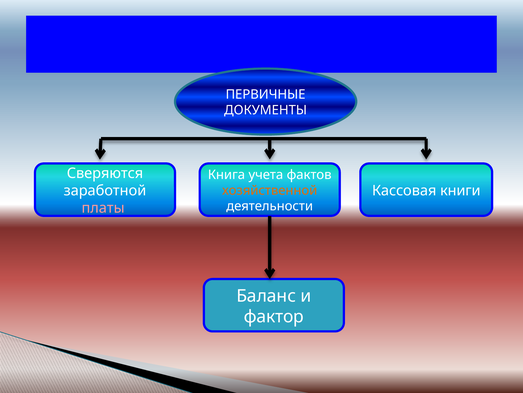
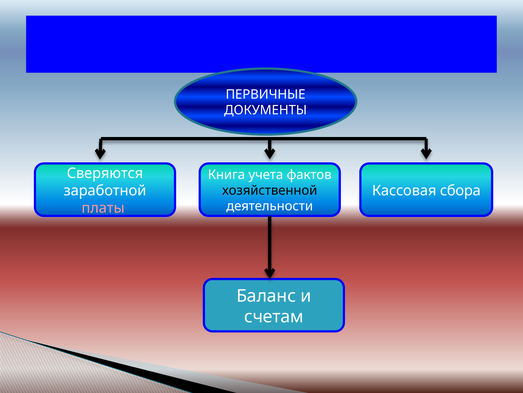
книги: книги -> сбора
хозяйственной colour: orange -> black
фактор: фактор -> счетам
